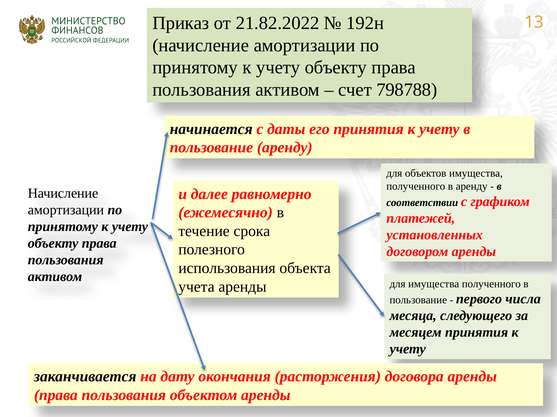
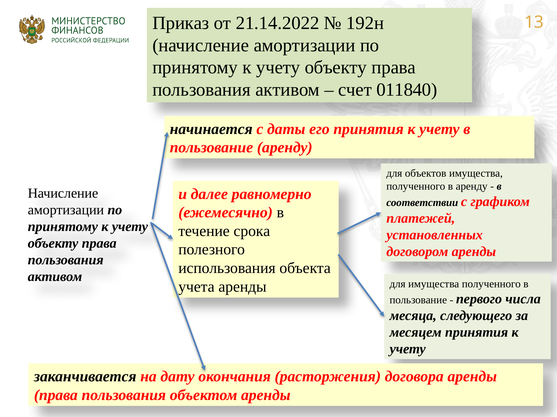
21.82.2022: 21.82.2022 -> 21.14.2022
798788: 798788 -> 011840
